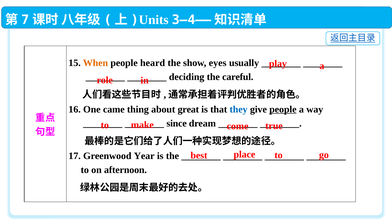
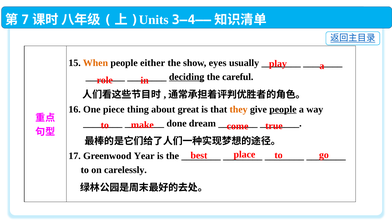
heard: heard -> either
deciding underline: none -> present
came: came -> piece
they colour: blue -> orange
since: since -> done
afternoon: afternoon -> carelessly
